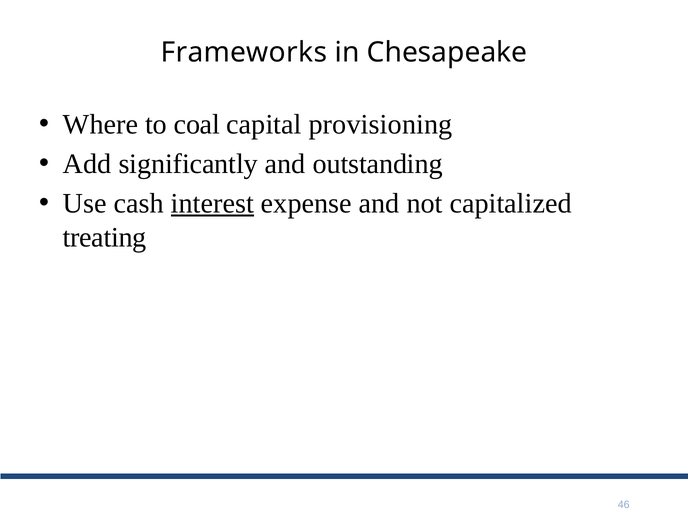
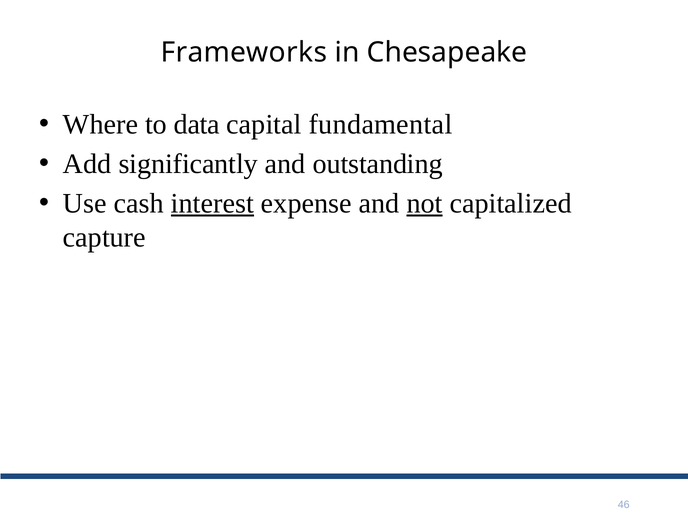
coal: coal -> data
provisioning: provisioning -> fundamental
not underline: none -> present
treating: treating -> capture
